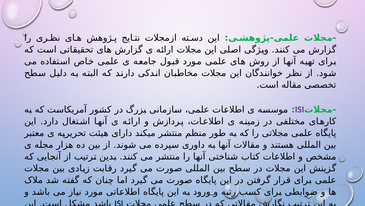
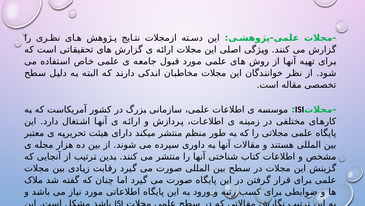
ISI at (300, 109) colour: purple -> black
